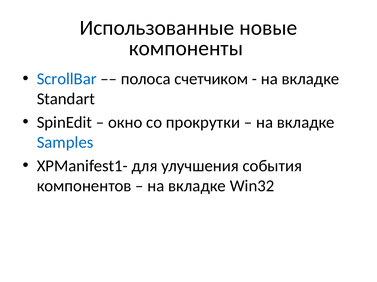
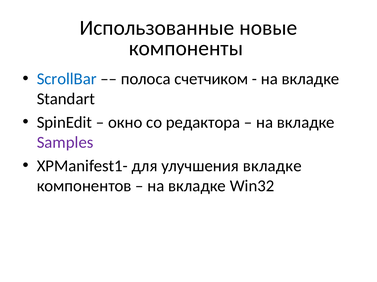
прокрутки: прокрутки -> редактора
Samples colour: blue -> purple
улучшения события: события -> вкладке
